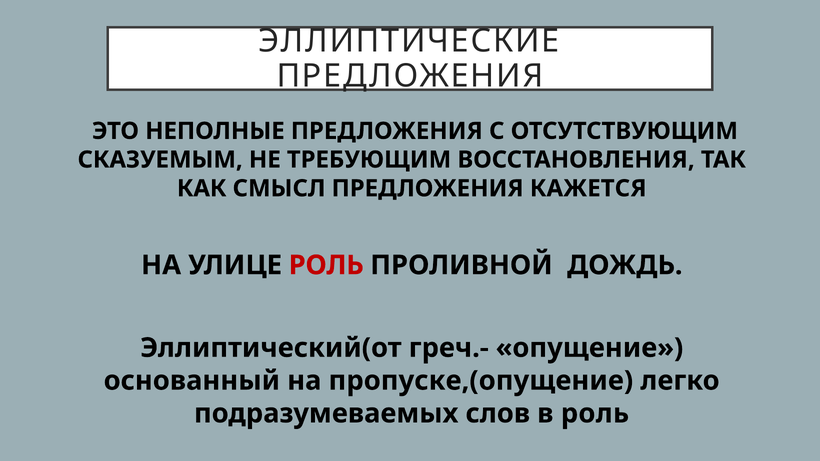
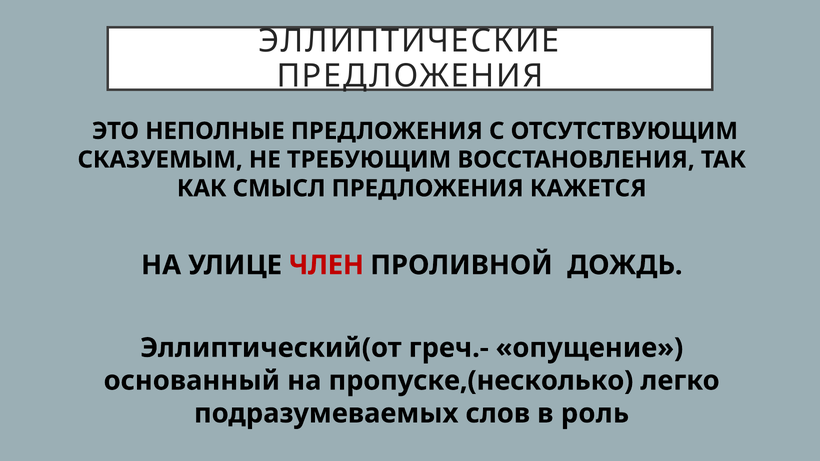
УЛИЦЕ РОЛЬ: РОЛЬ -> ЧЛЕН
пропуске,(опущение: пропуске,(опущение -> пропуске,(несколько
